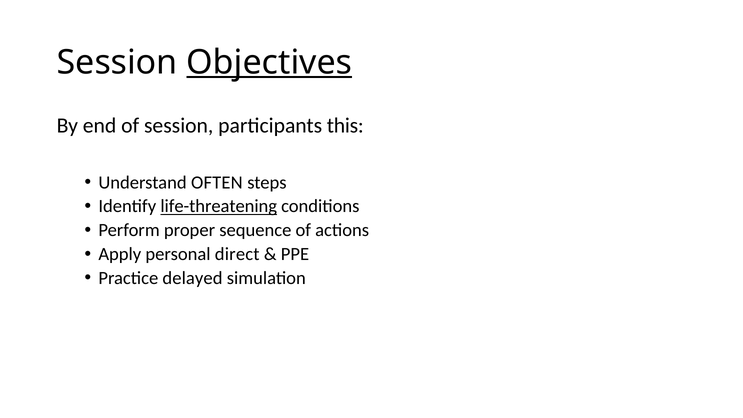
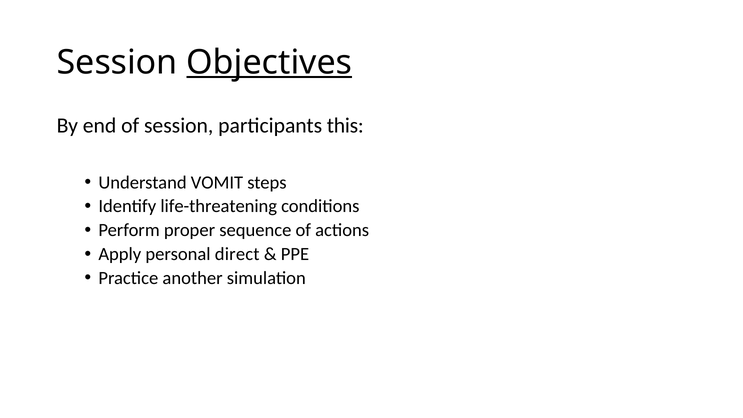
OFTEN: OFTEN -> VOMIT
life-threatening underline: present -> none
delayed: delayed -> another
